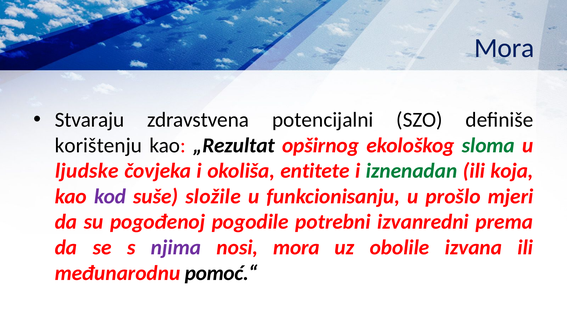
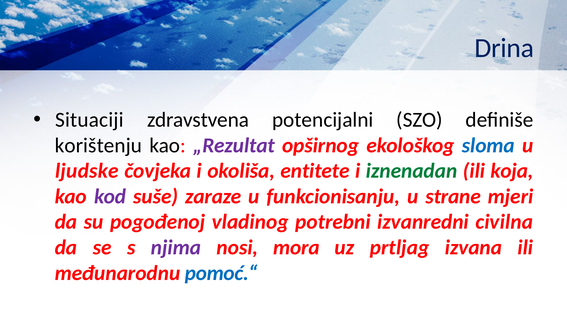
Mora at (504, 48): Mora -> Drina
Stvaraju: Stvaraju -> Situaciji
„Rezultat colour: black -> purple
sloma colour: green -> blue
složile: složile -> zaraze
prošlo: prošlo -> strane
pogodile: pogodile -> vladinog
prema: prema -> civilna
obolile: obolile -> prtljag
pomoć.“ colour: black -> blue
